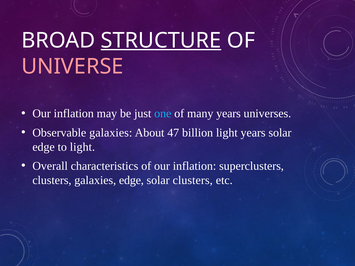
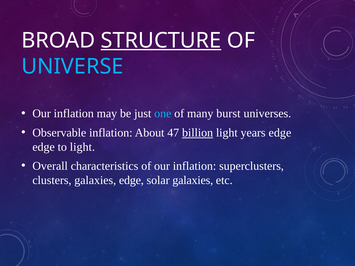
UNIVERSE colour: pink -> light blue
many years: years -> burst
Observable galaxies: galaxies -> inflation
billion underline: none -> present
years solar: solar -> edge
solar clusters: clusters -> galaxies
